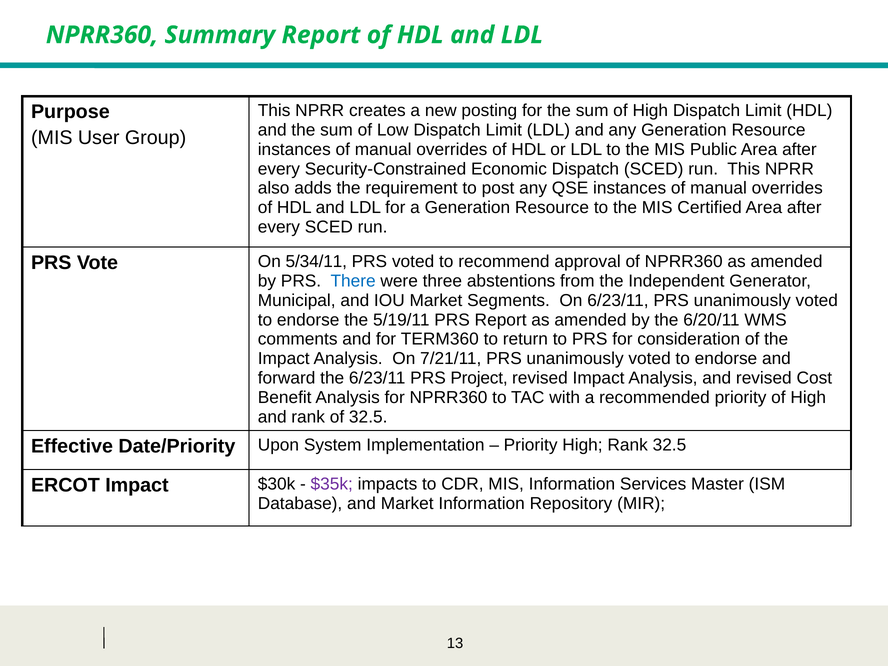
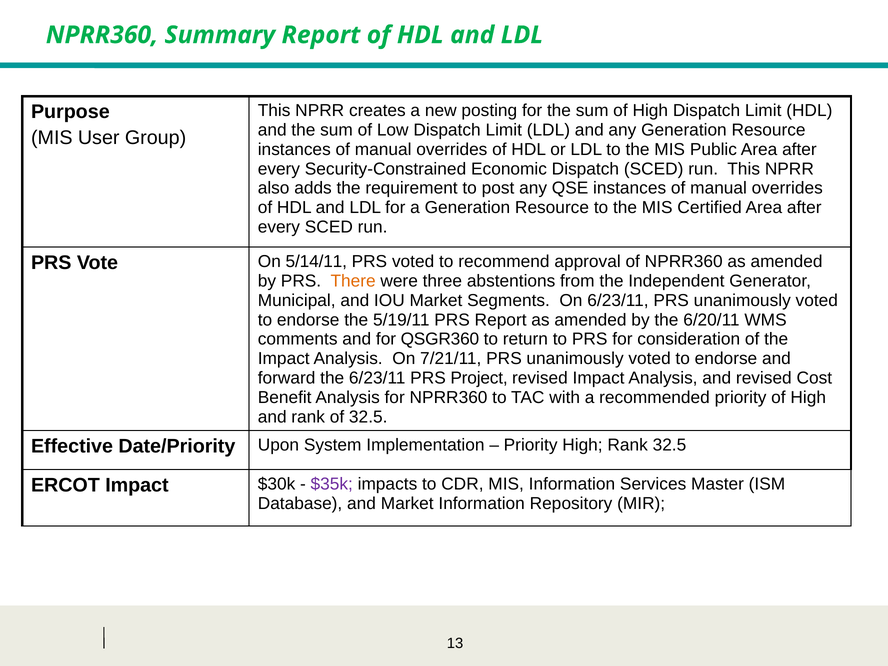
5/34/11: 5/34/11 -> 5/14/11
There colour: blue -> orange
TERM360: TERM360 -> QSGR360
